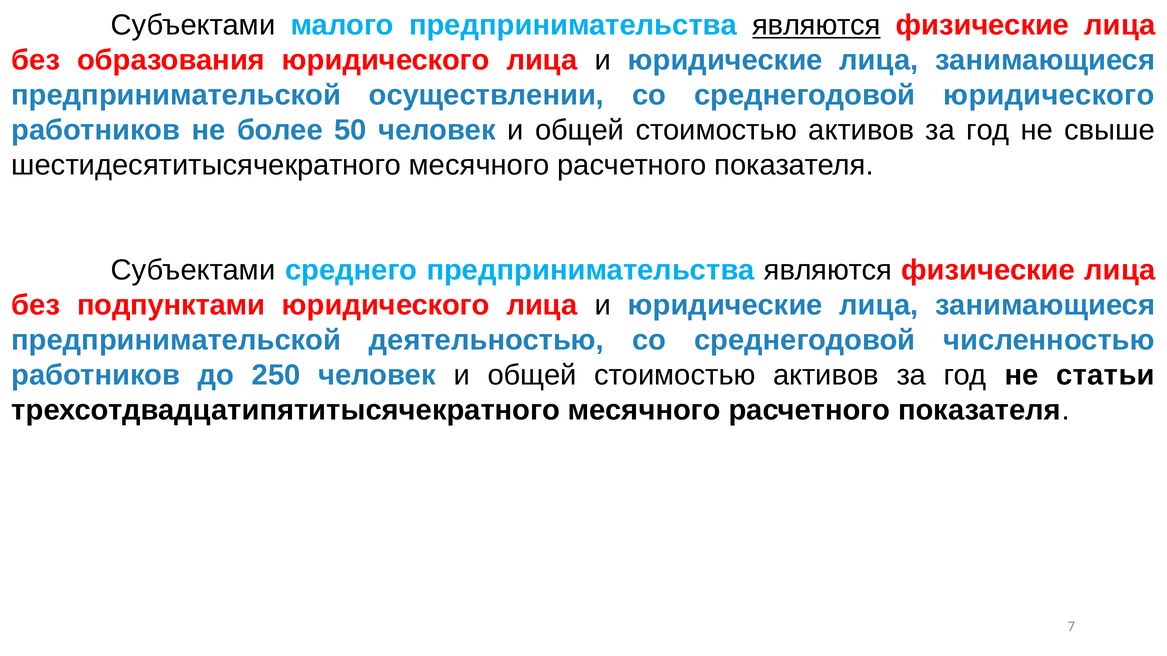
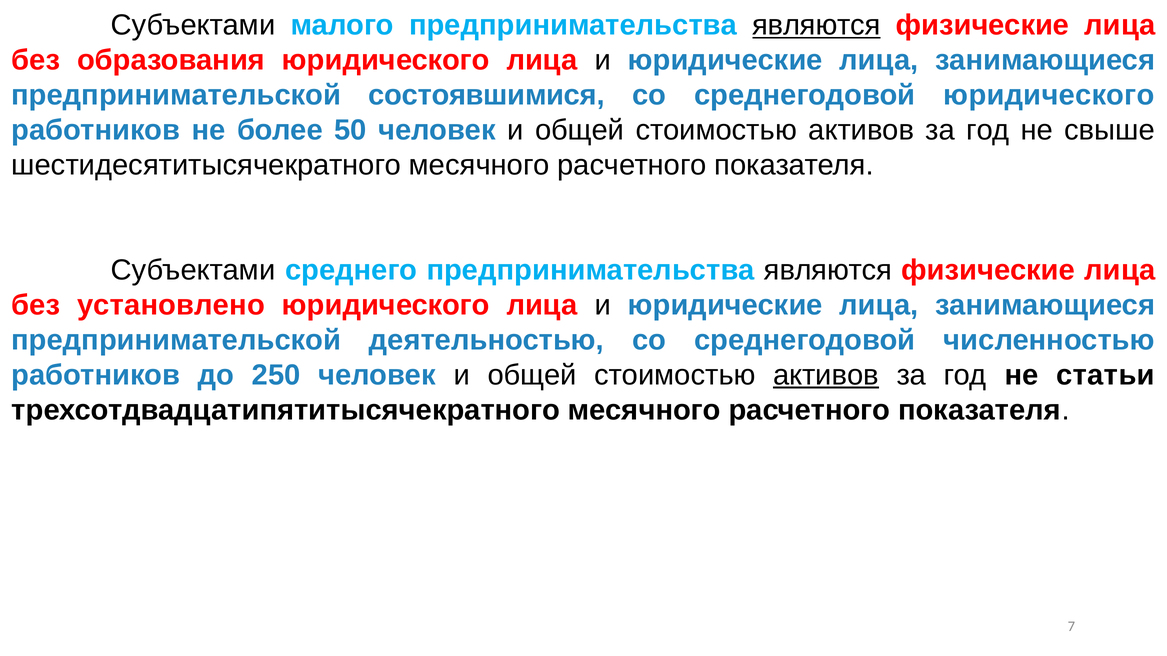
осуществлении: осуществлении -> состоявшимися
подпунктами: подпунктами -> установлено
активов at (826, 375) underline: none -> present
